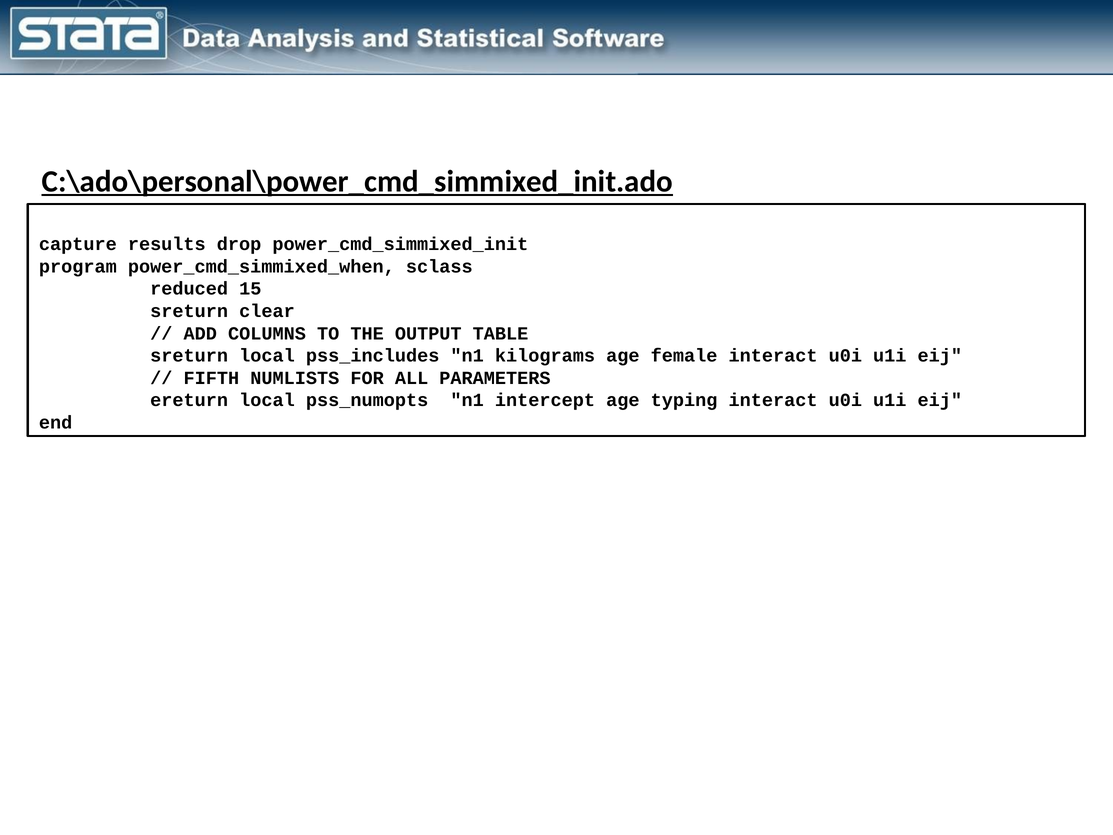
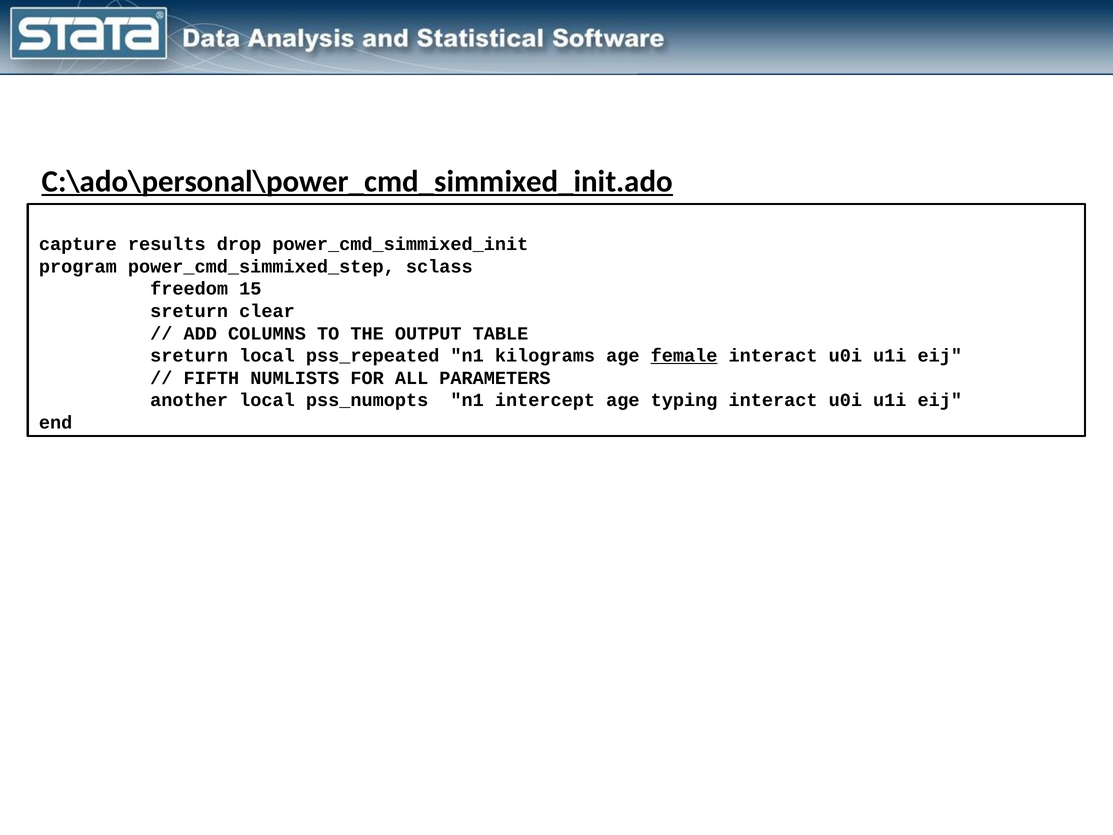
power_cmd_simmixed_when: power_cmd_simmixed_when -> power_cmd_simmixed_step
reduced: reduced -> freedom
pss_includes: pss_includes -> pss_repeated
female underline: none -> present
ereturn: ereturn -> another
